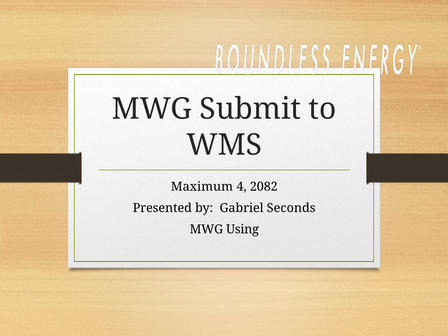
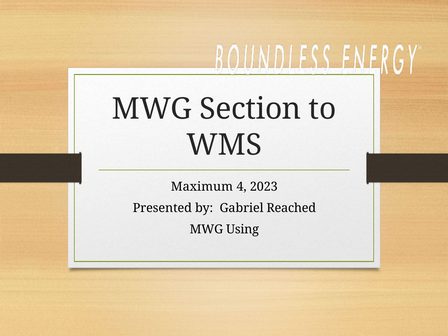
Submit: Submit -> Section
2082: 2082 -> 2023
Seconds: Seconds -> Reached
